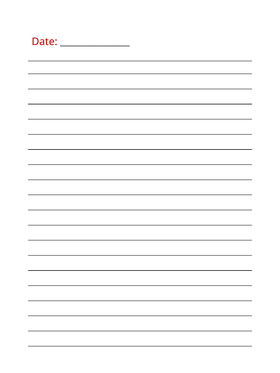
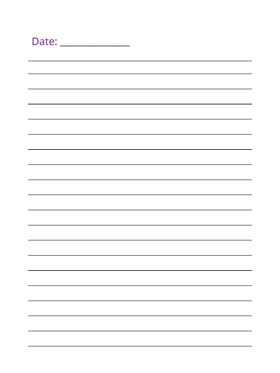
Date colour: red -> purple
